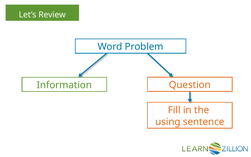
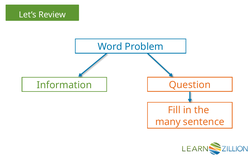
using: using -> many
